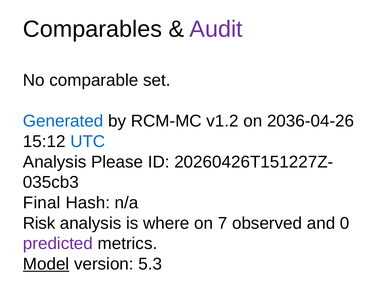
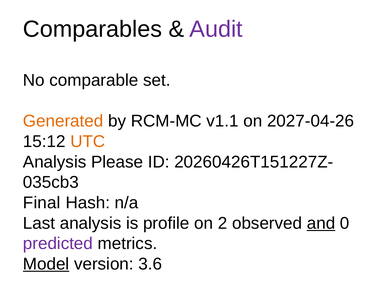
Generated colour: blue -> orange
v1.2: v1.2 -> v1.1
2036-04-26: 2036-04-26 -> 2027-04-26
UTC colour: blue -> orange
Risk: Risk -> Last
where: where -> profile
7: 7 -> 2
and underline: none -> present
5.3: 5.3 -> 3.6
